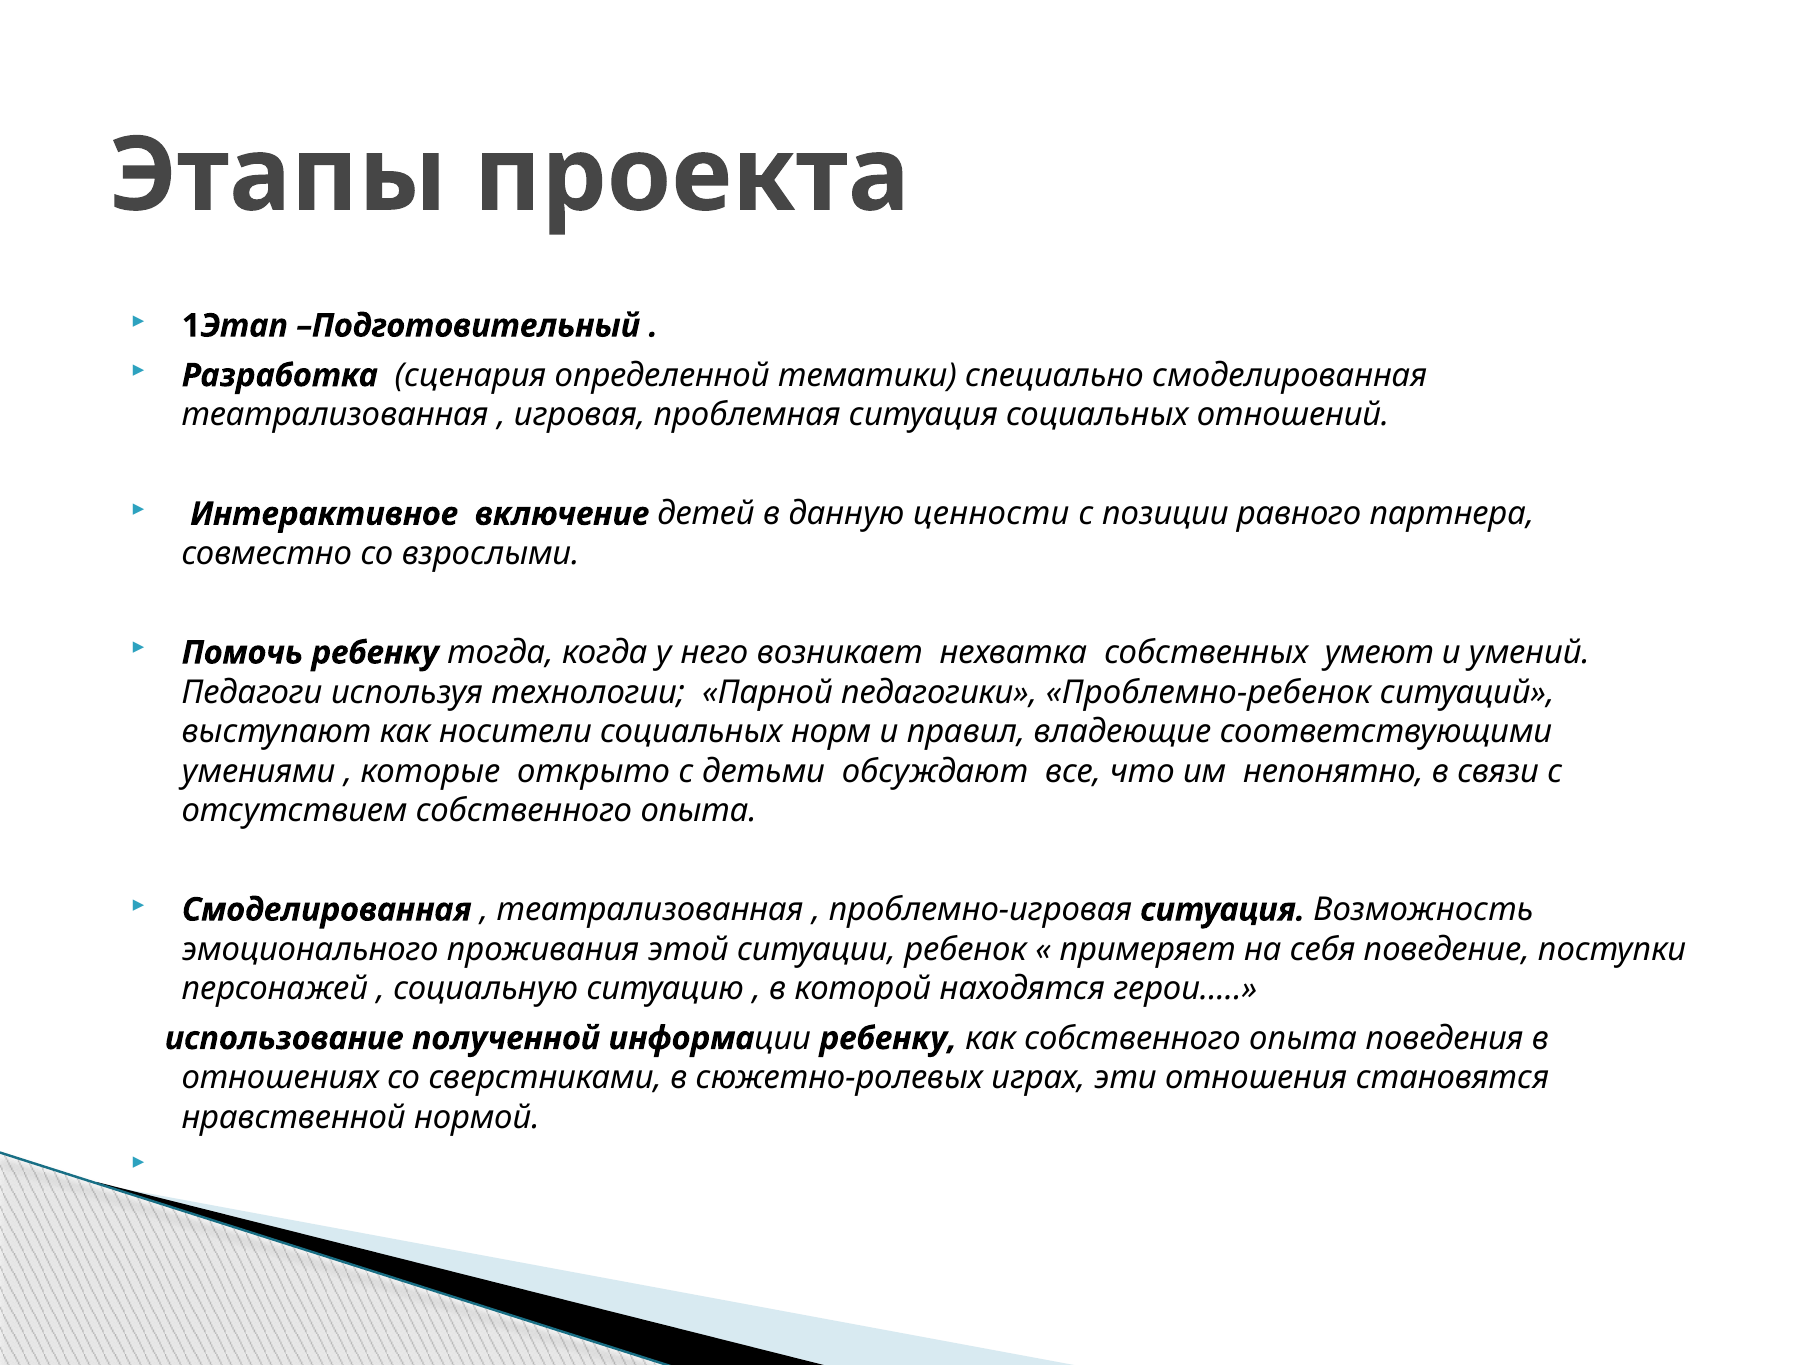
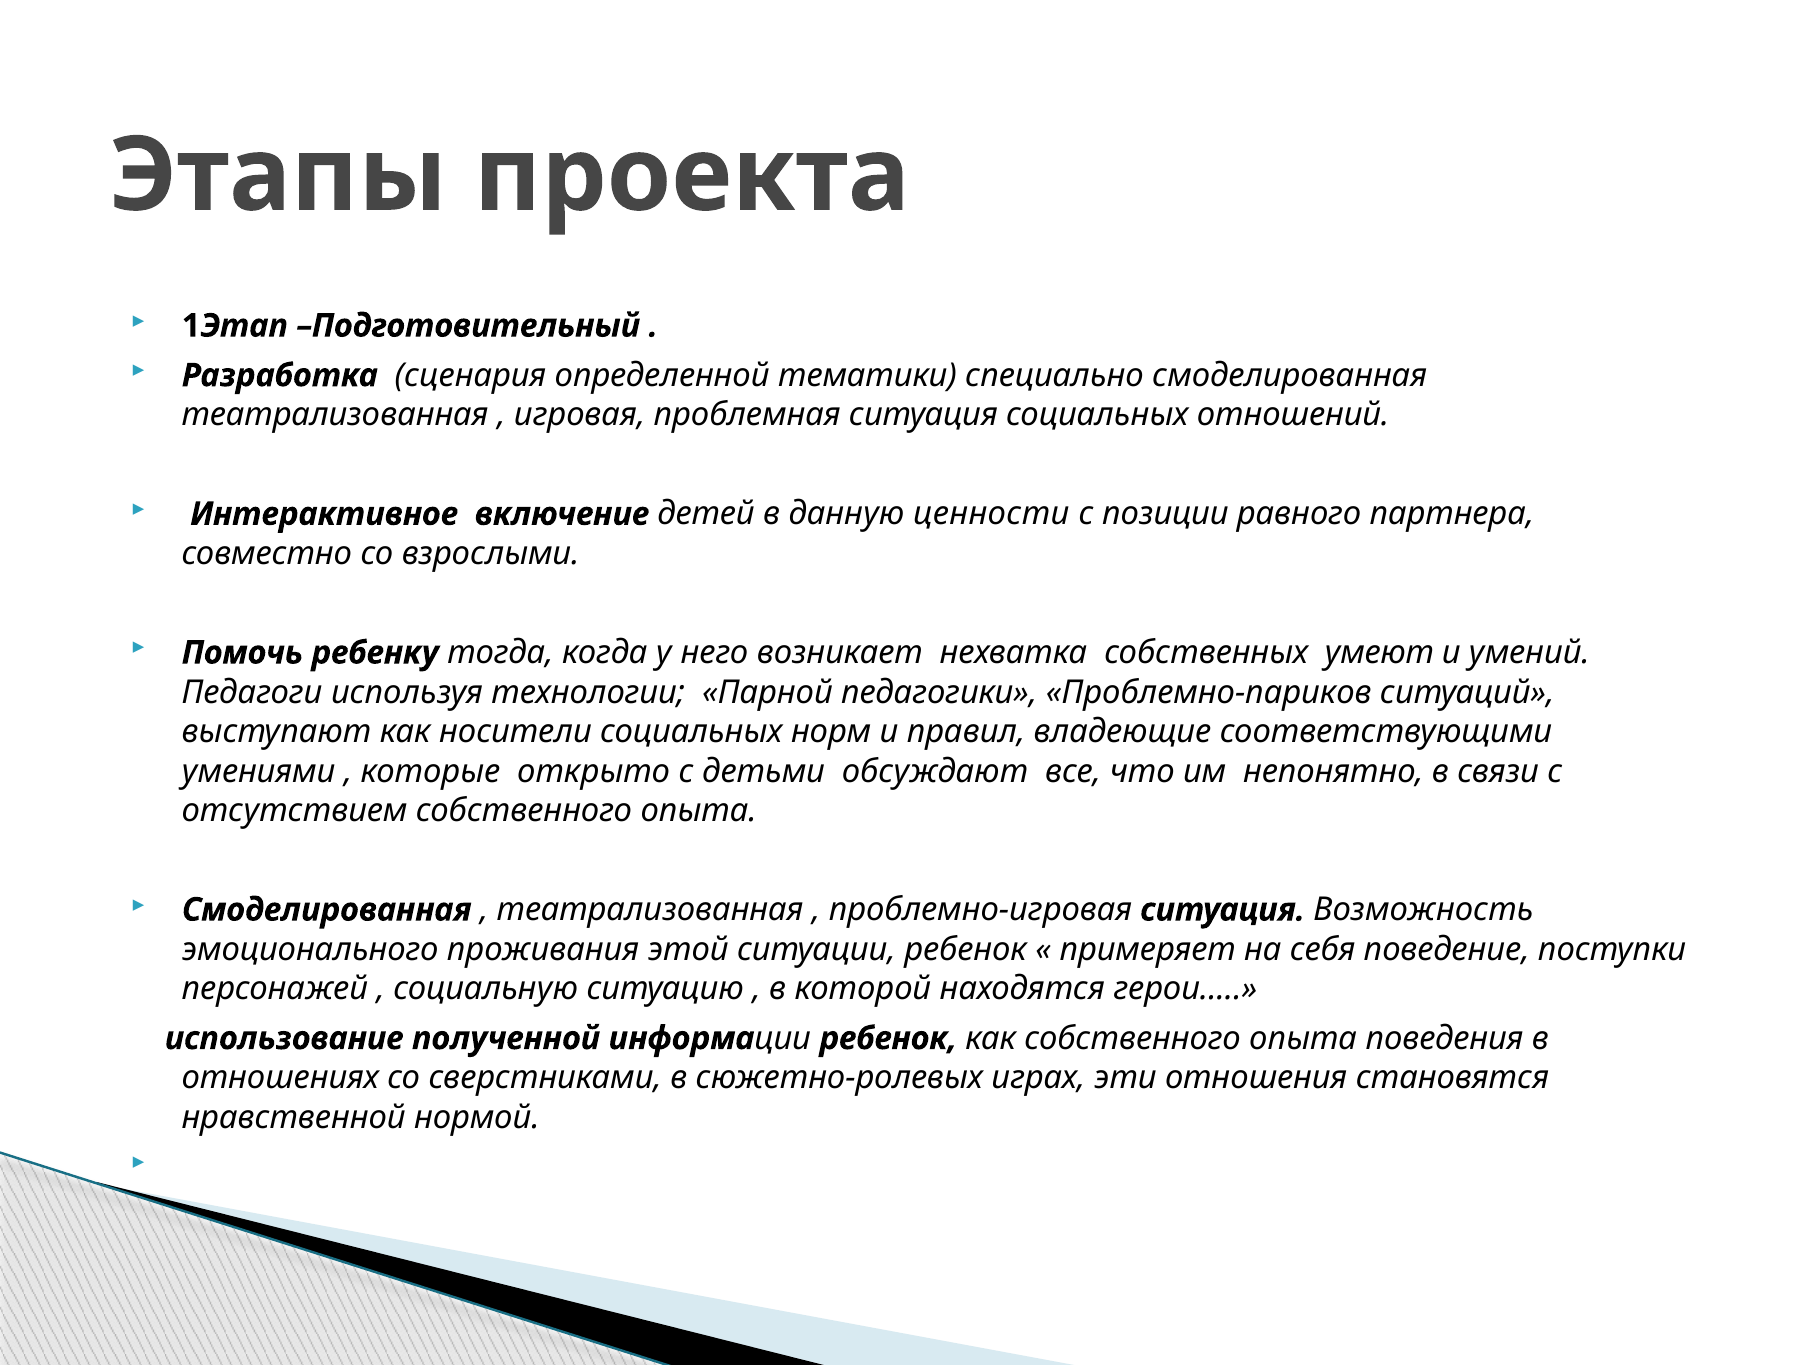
Проблемно-ребенок: Проблемно-ребенок -> Проблемно-париков
информации ребенку: ребенку -> ребенок
